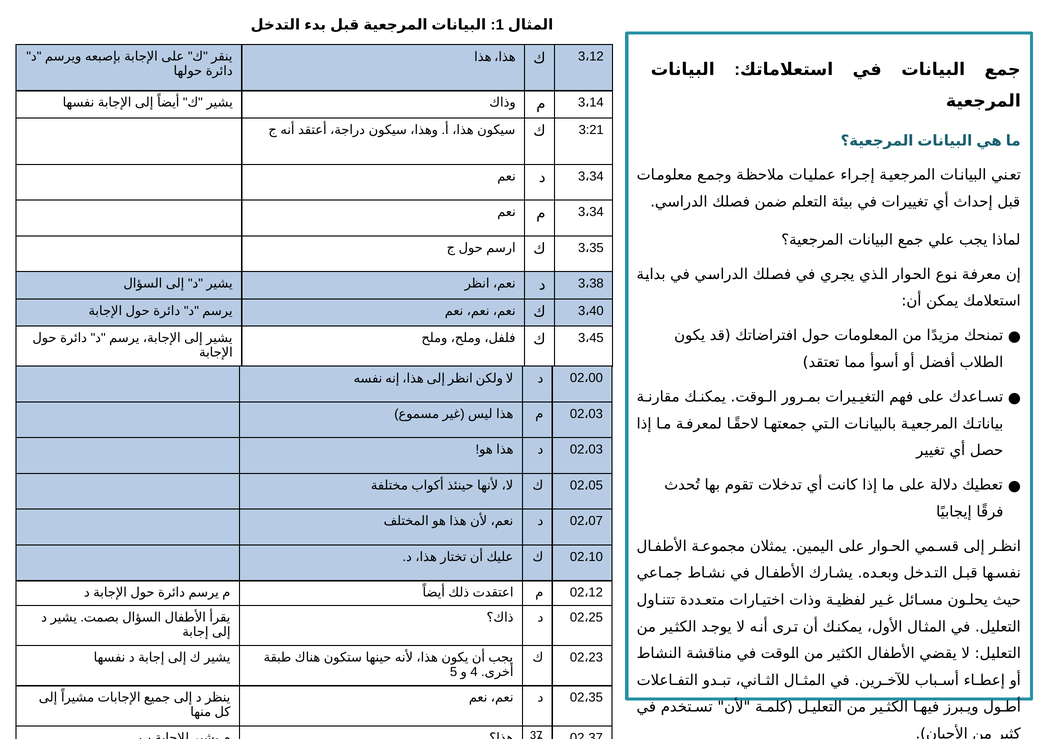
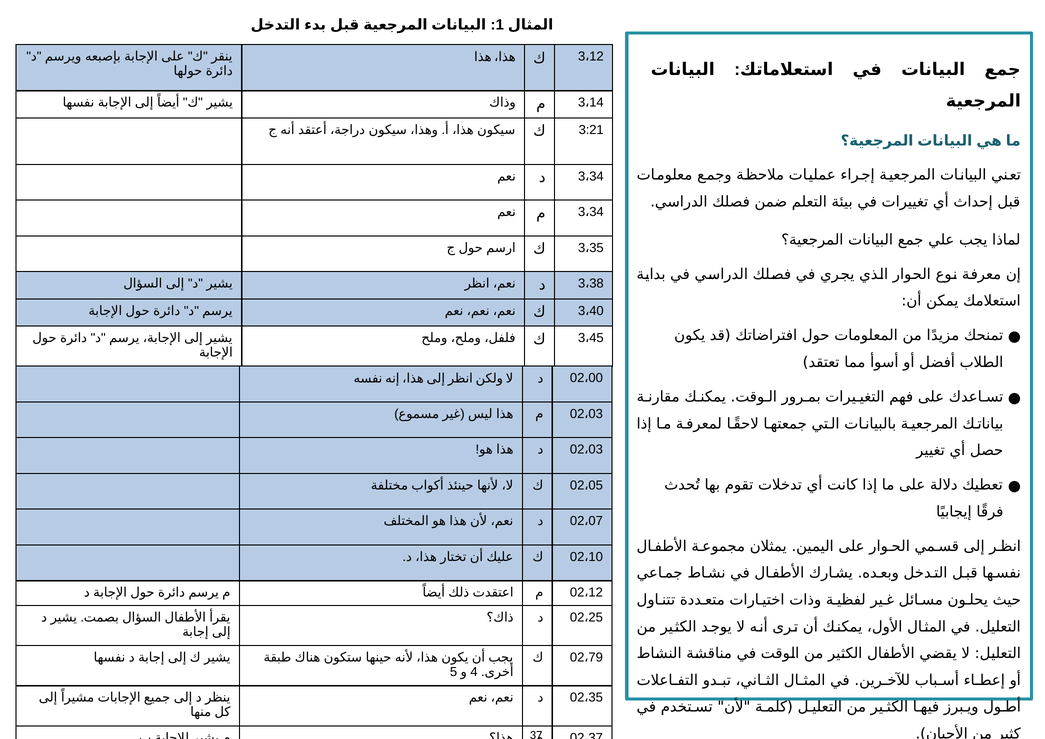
23: 23 -> 79
